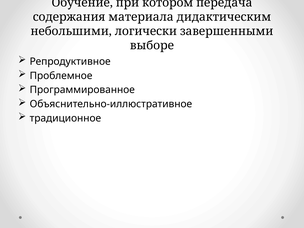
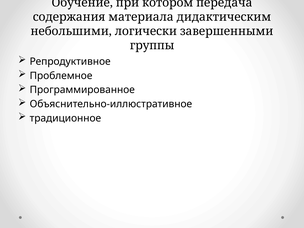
выборе: выборе -> группы
